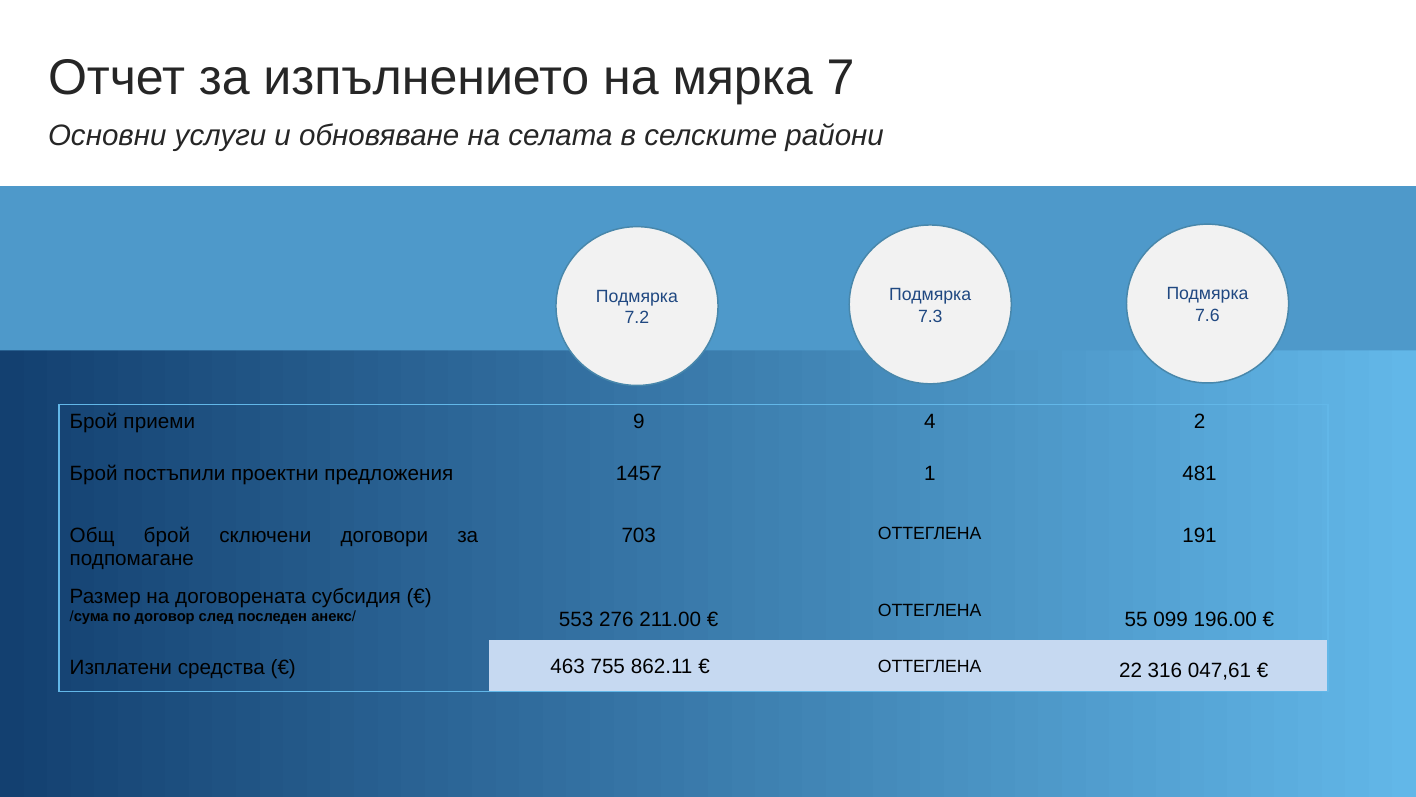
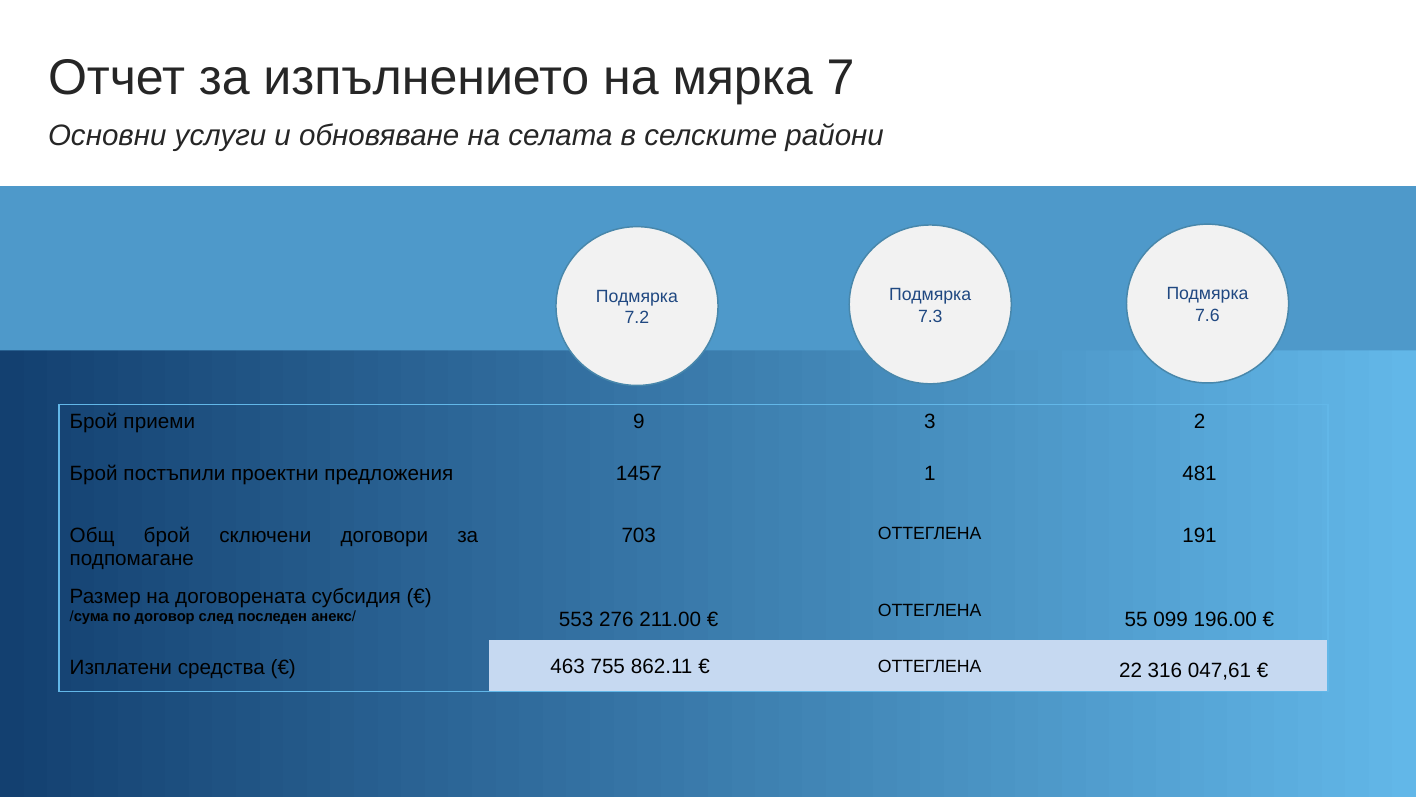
4: 4 -> 3
